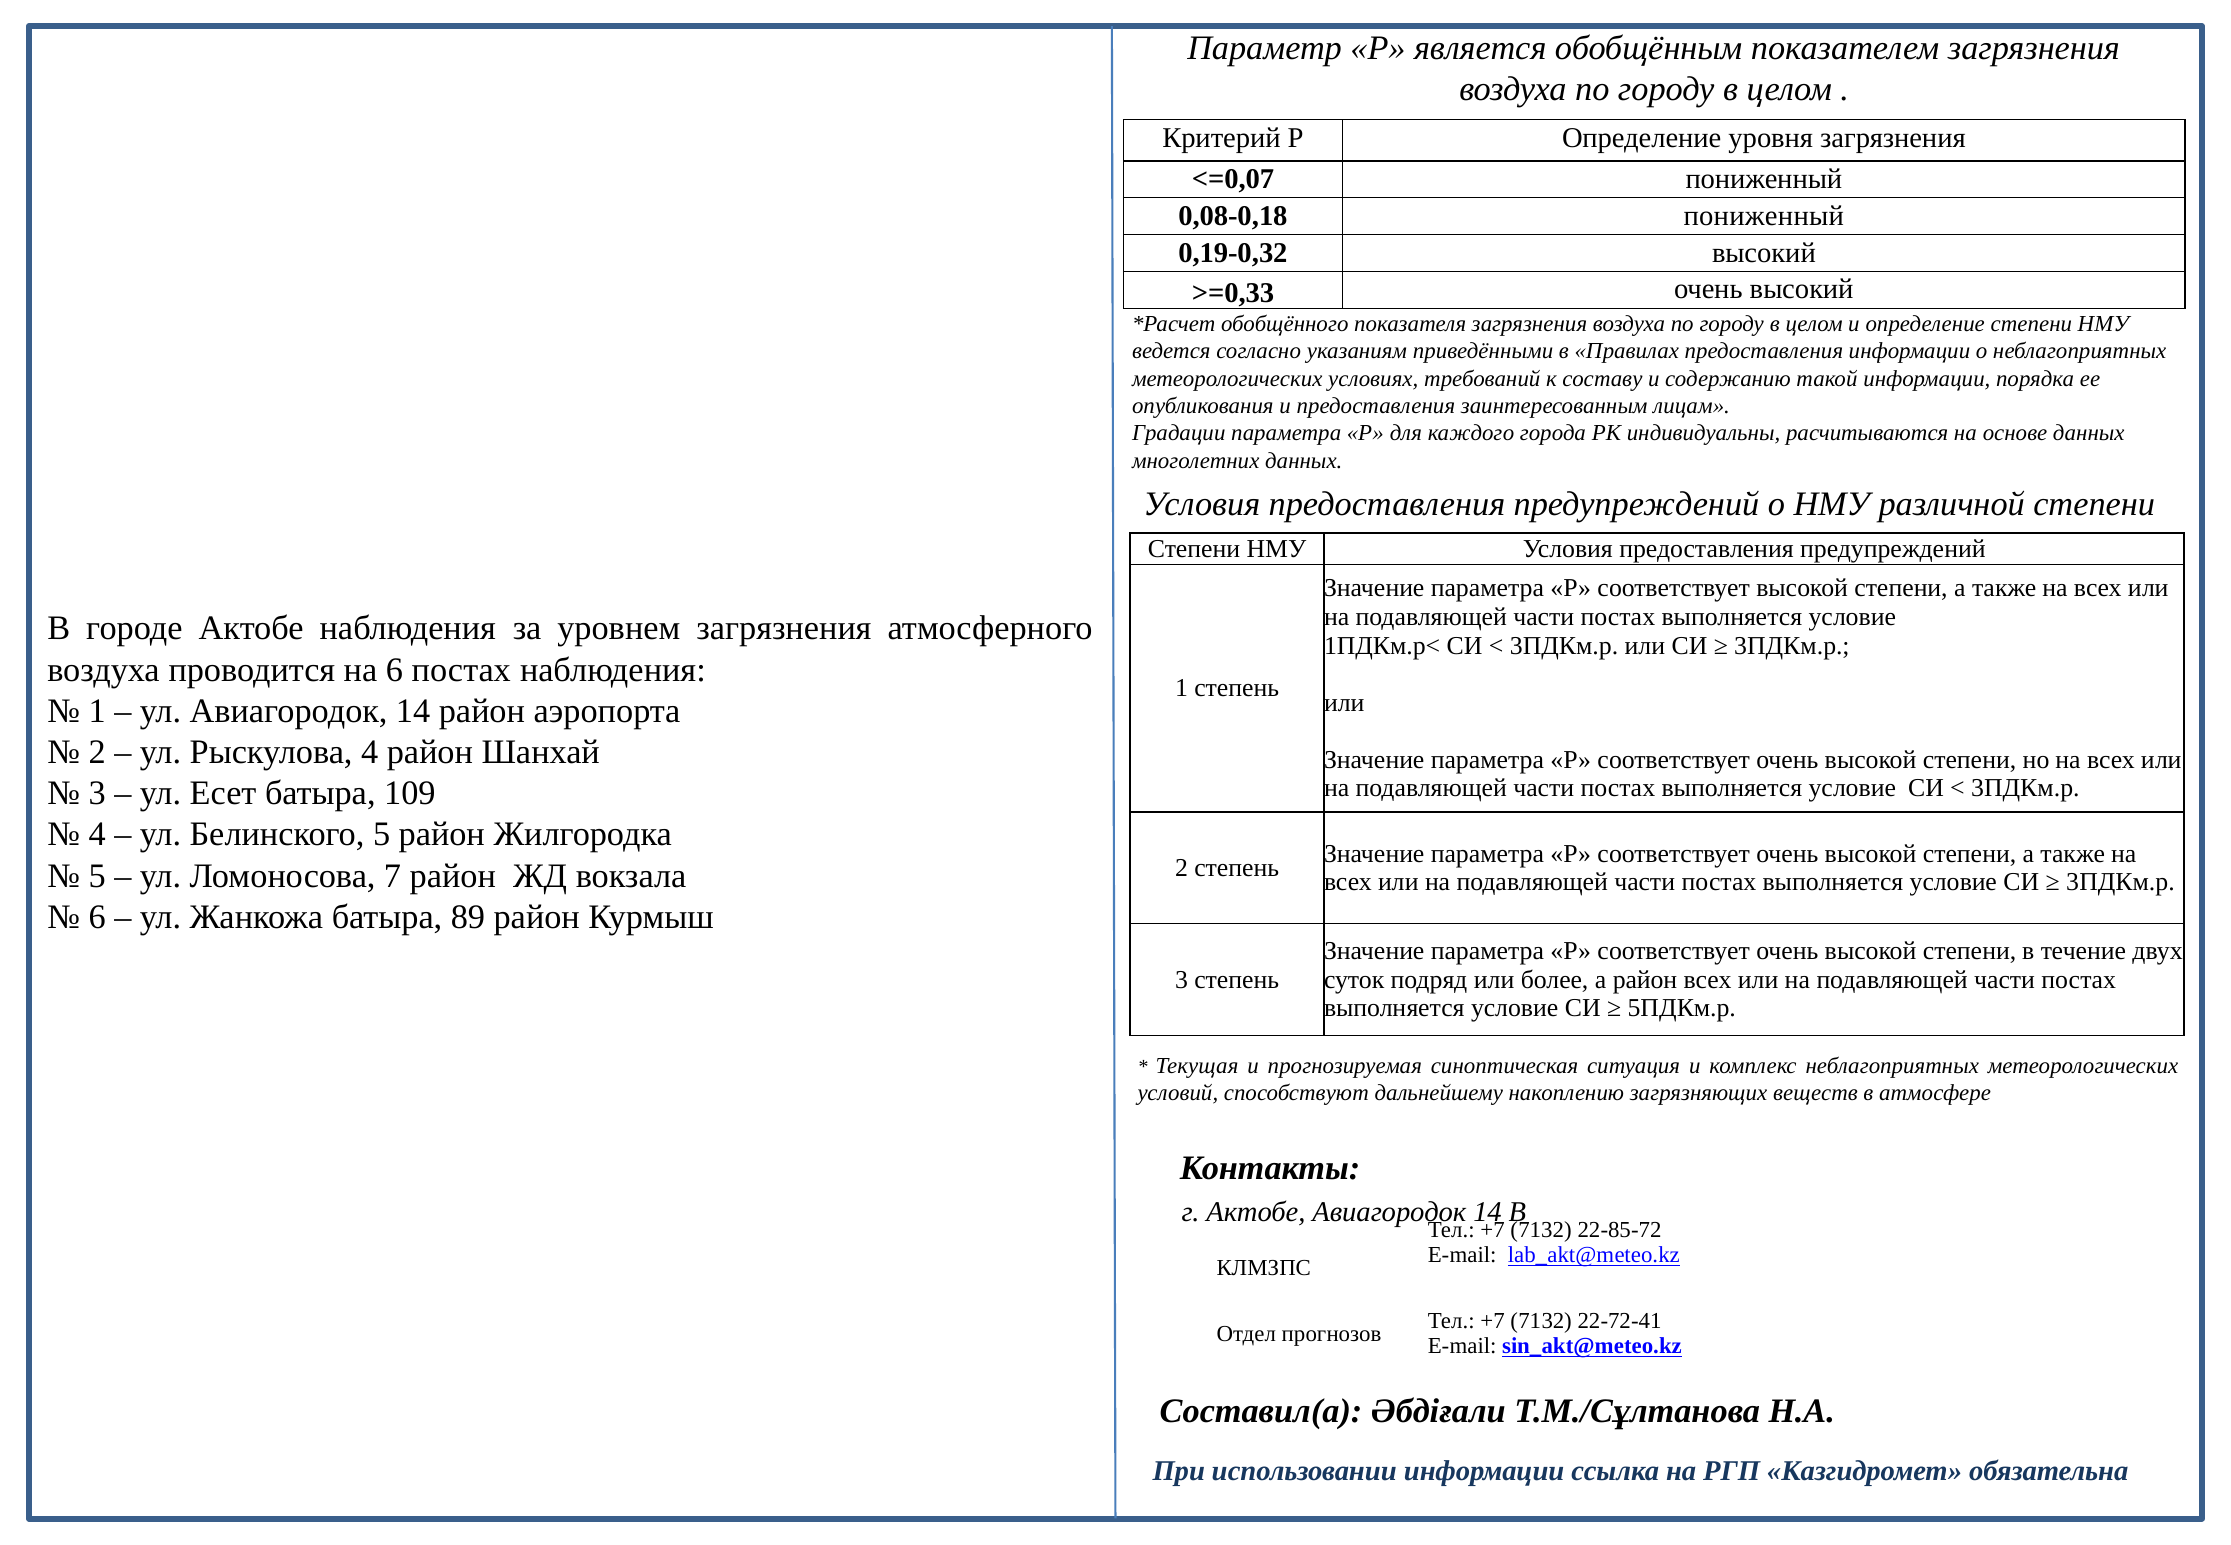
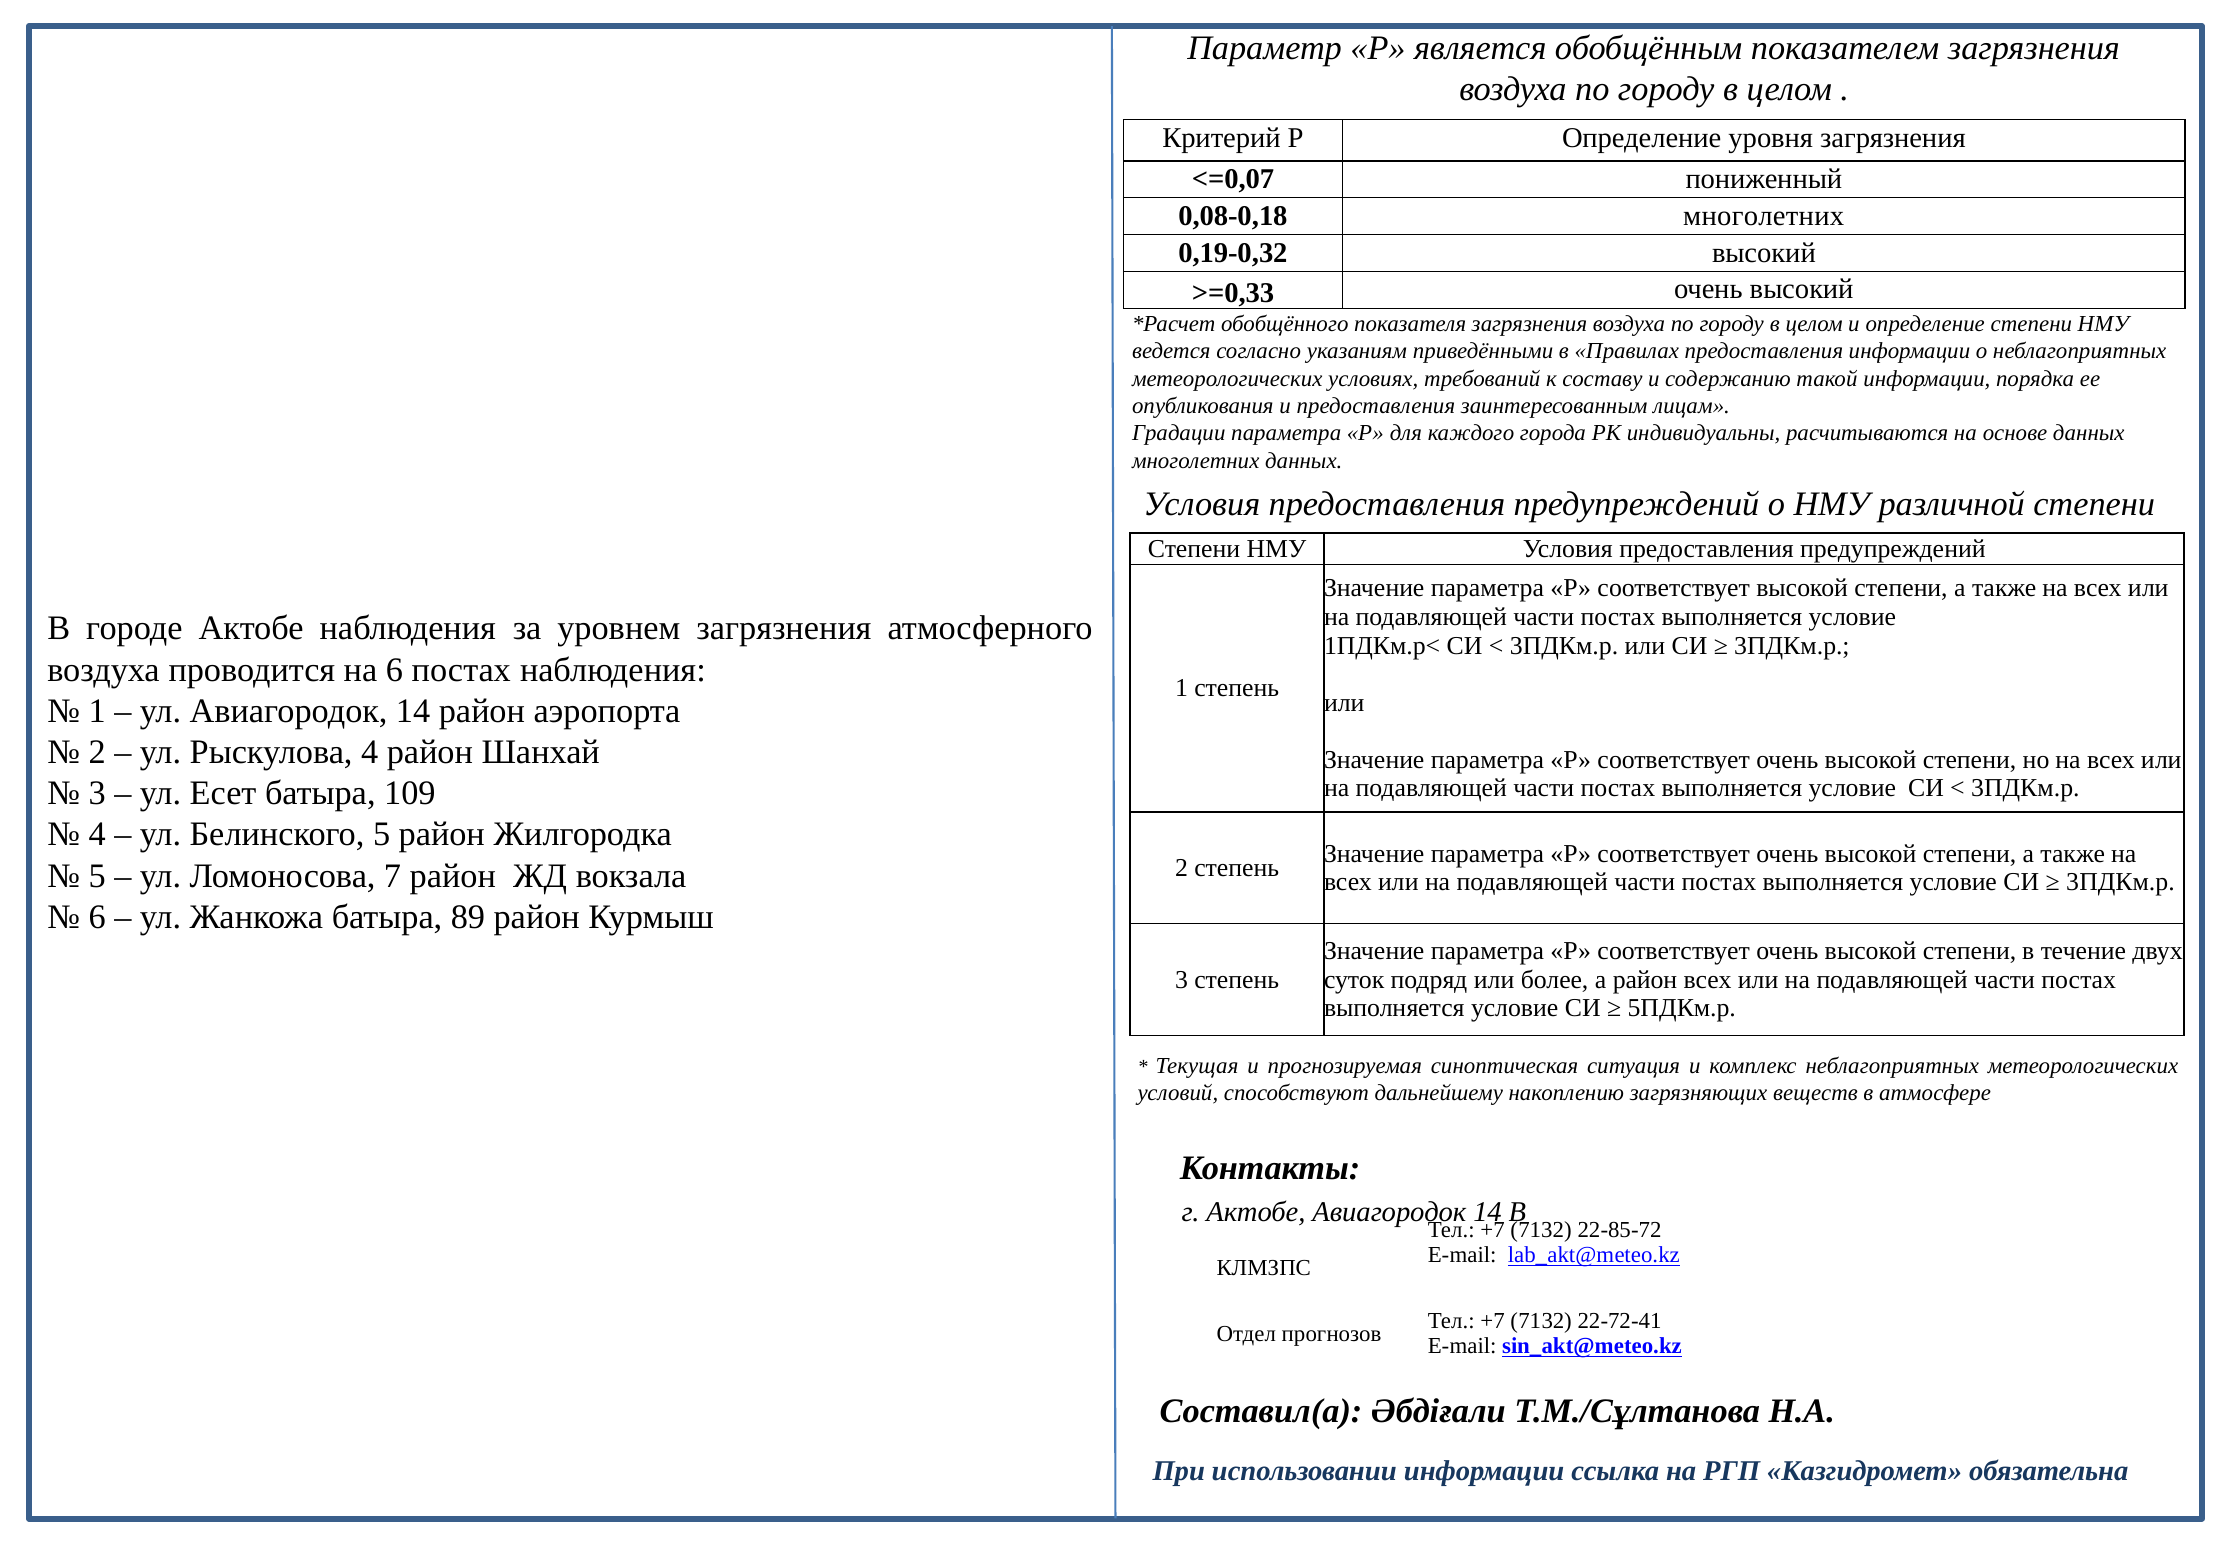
0,08-0,18 пониженный: пониженный -> многолетних
